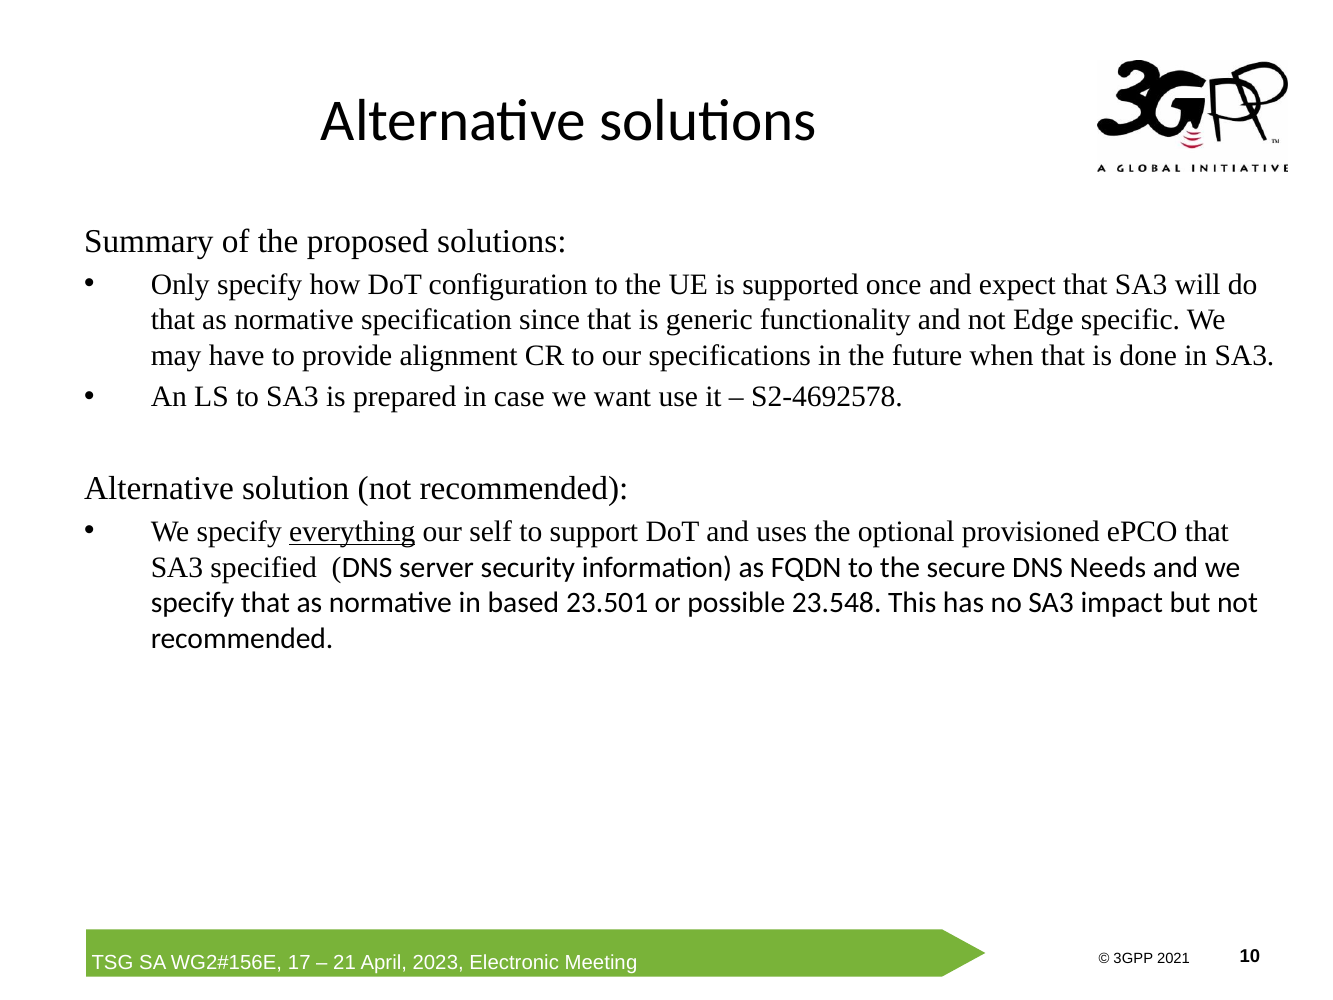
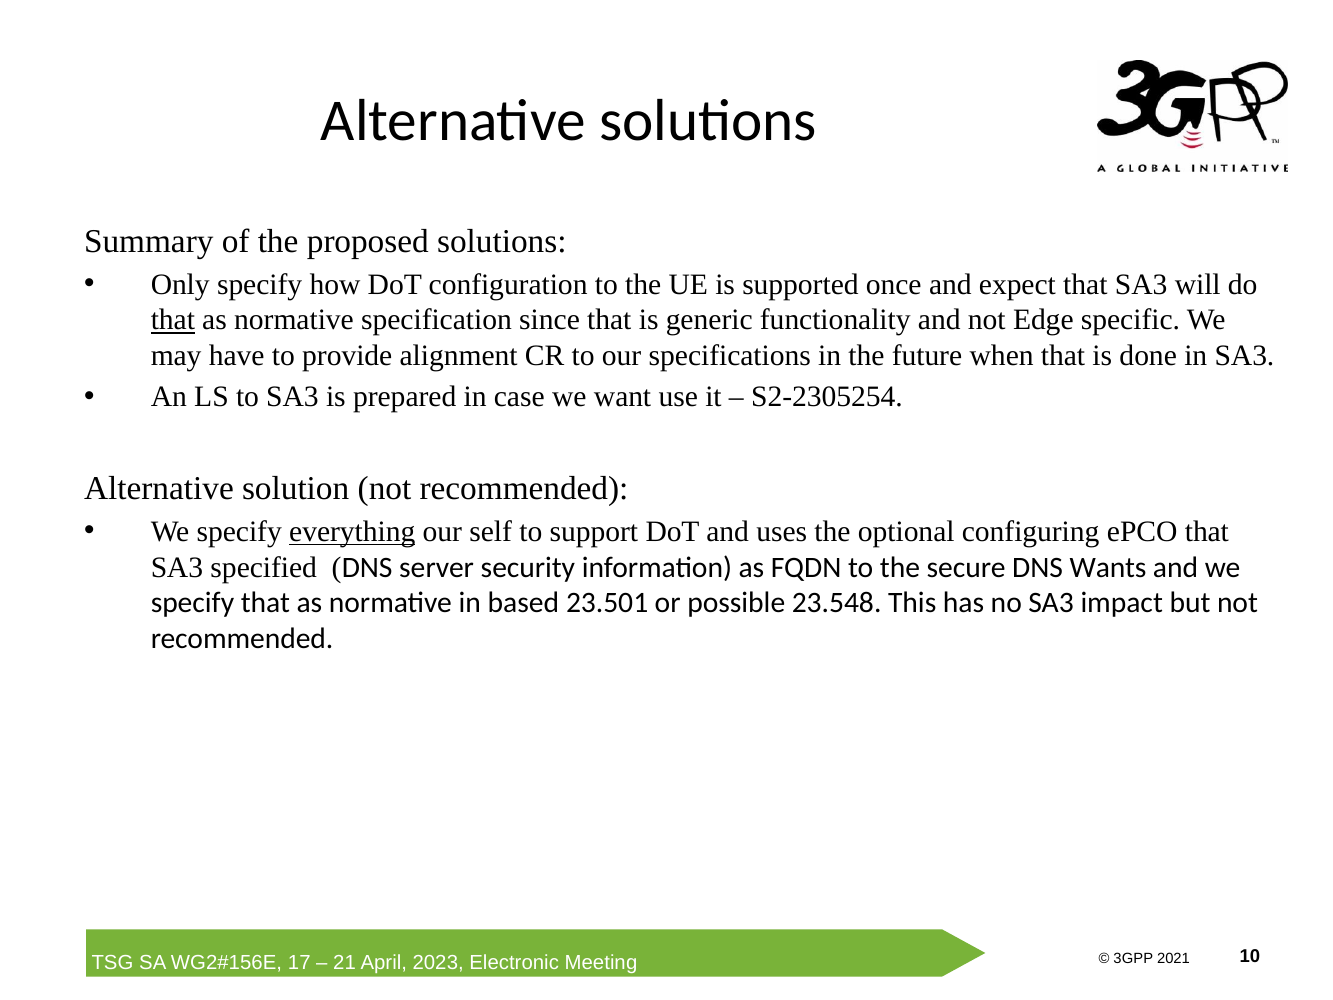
that at (173, 320) underline: none -> present
S2-4692578: S2-4692578 -> S2-2305254
provisioned: provisioned -> configuring
Needs: Needs -> Wants
